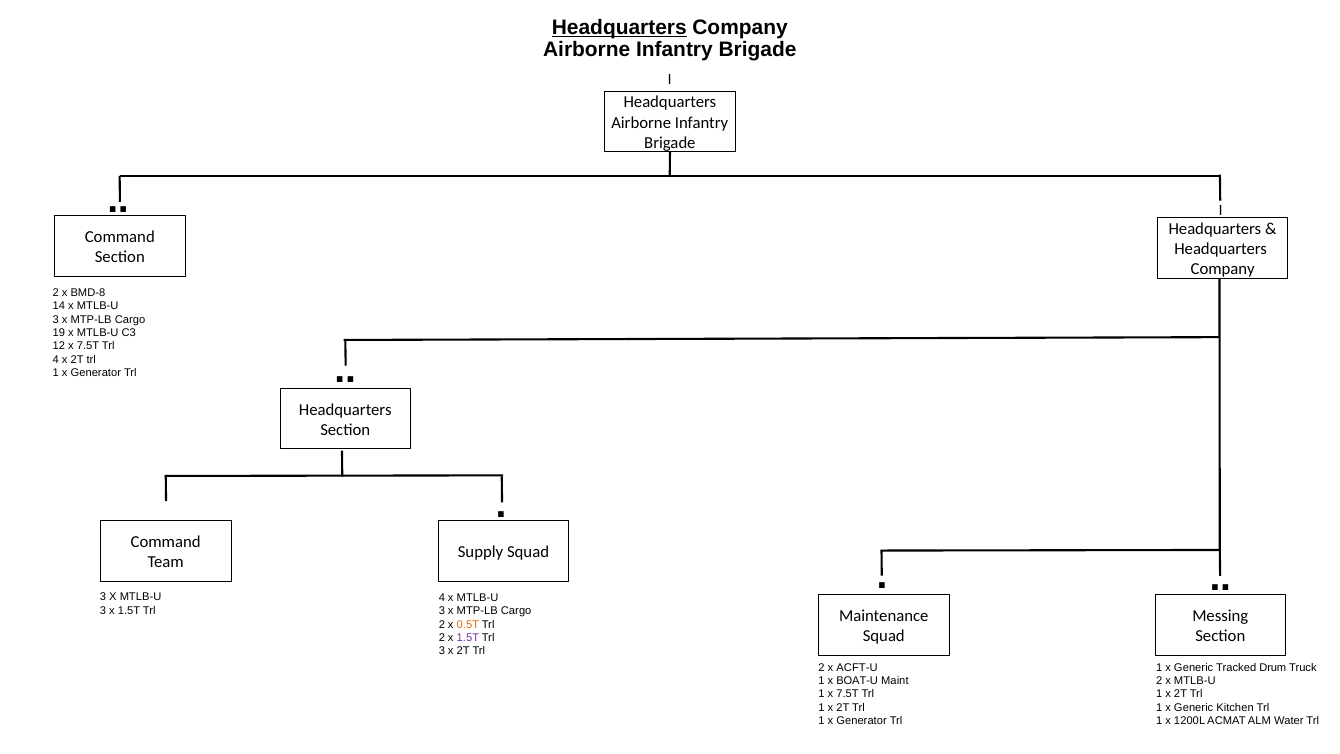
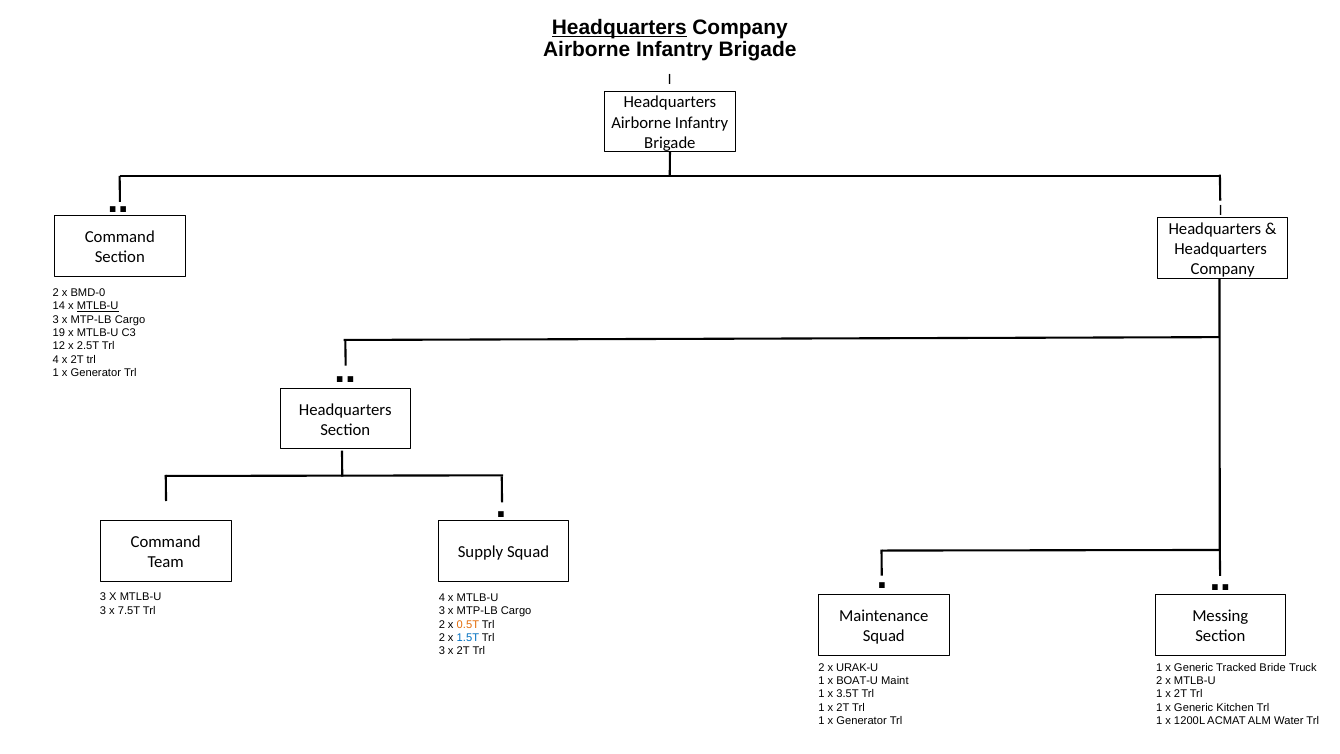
BMD-8: BMD-8 -> BMD-0
MTLB-U at (98, 306) underline: none -> present
12 x 7.5T: 7.5T -> 2.5T
3 x 1.5T: 1.5T -> 7.5T
1.5T at (468, 638) colour: purple -> blue
ACFT-U: ACFT-U -> URAK-U
Drum: Drum -> Bride
1 x 7.5T: 7.5T -> 3.5T
